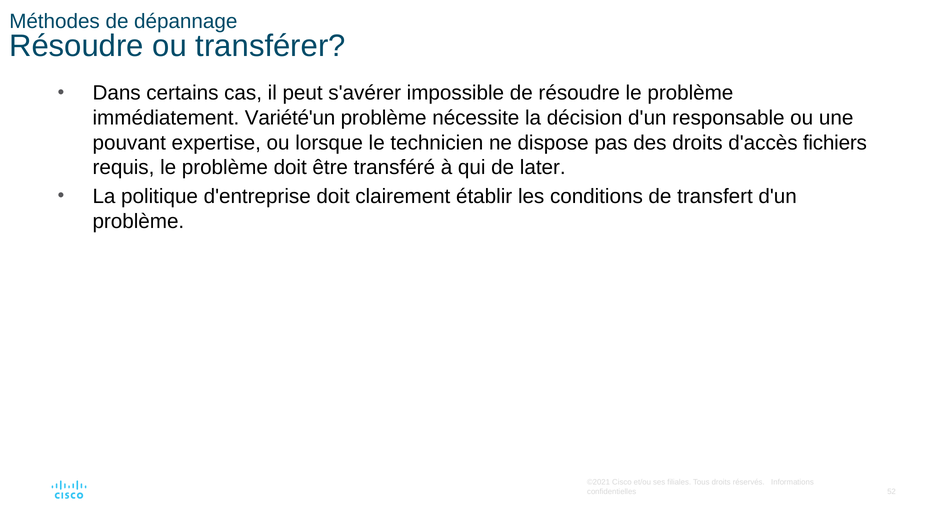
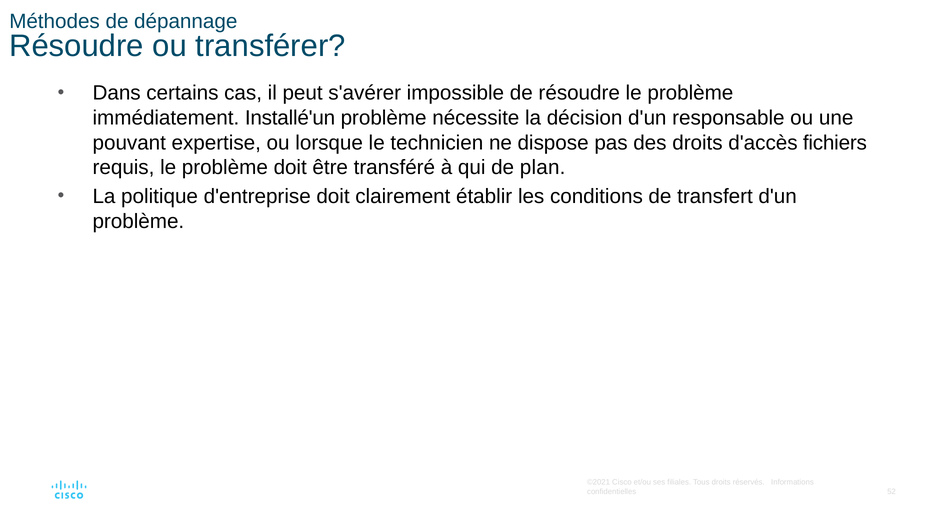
Variété'un: Variété'un -> Installé'un
later: later -> plan
